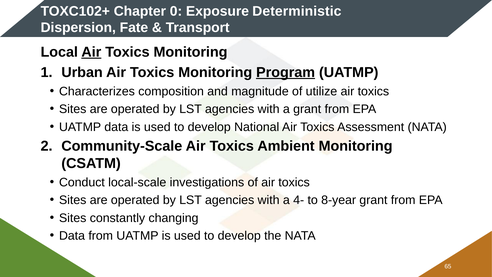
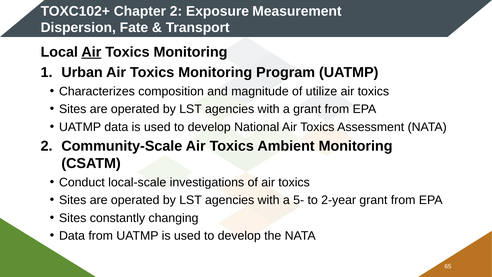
Chapter 0: 0 -> 2
Deterministic: Deterministic -> Measurement
Program underline: present -> none
4-: 4- -> 5-
8-year: 8-year -> 2-year
